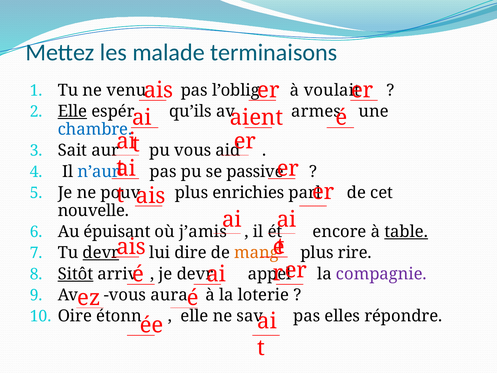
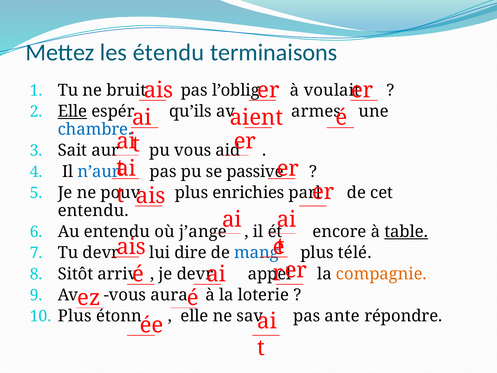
malade: malade -> étendu
venu: venu -> bruit
nouvelle at (93, 210): nouvelle -> entendu
Au épuisant: épuisant -> entendu
j’amis: j’amis -> j’ange
devr at (101, 253) underline: present -> none
mang colour: orange -> blue
rire: rire -> télé
Sitôt underline: present -> none
compagnie colour: purple -> orange
Oire at (75, 316): Oire -> Plus
elles: elles -> ante
